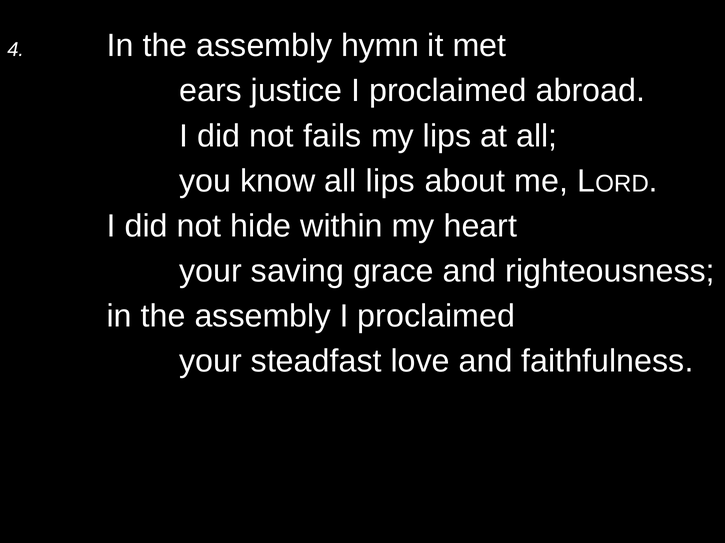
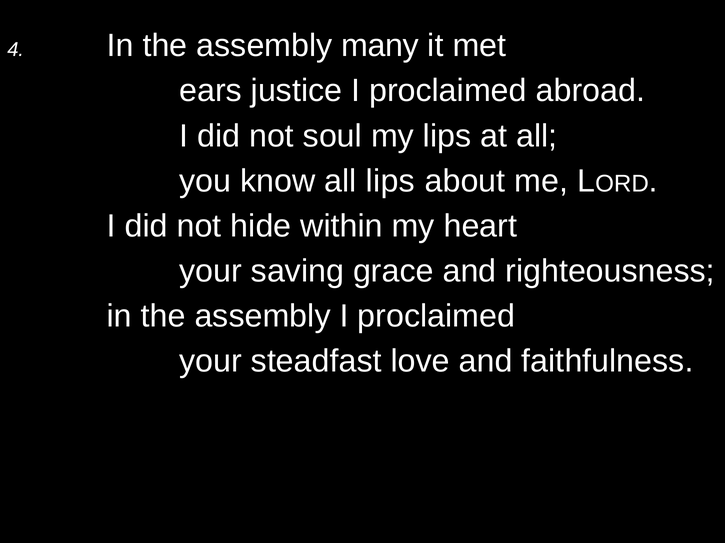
hymn: hymn -> many
fails: fails -> soul
